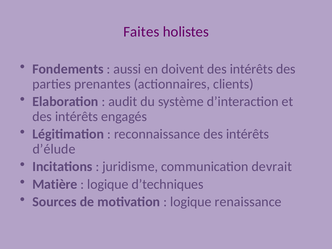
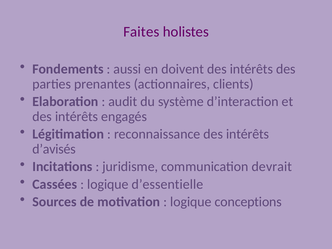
d’élude: d’élude -> d’avisés
Matière: Matière -> Cassées
d’techniques: d’techniques -> d’essentielle
renaissance: renaissance -> conceptions
